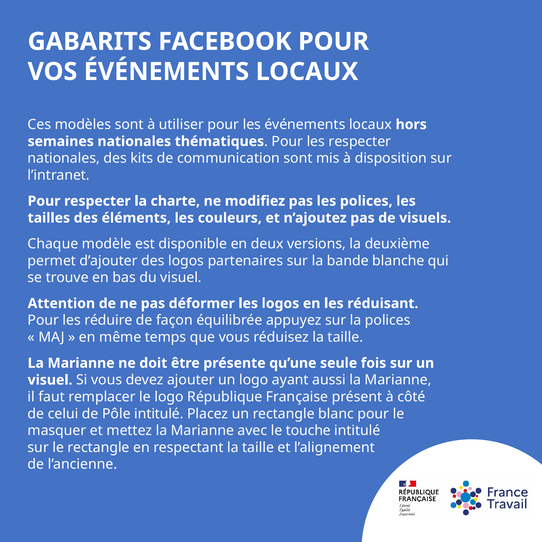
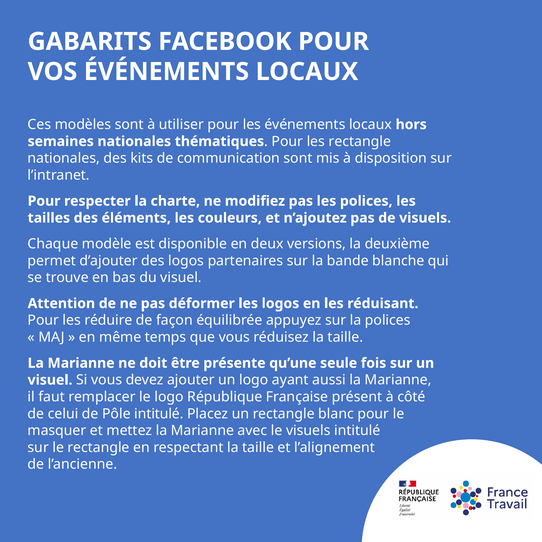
les respecter: respecter -> rectangle
le touche: touche -> visuels
